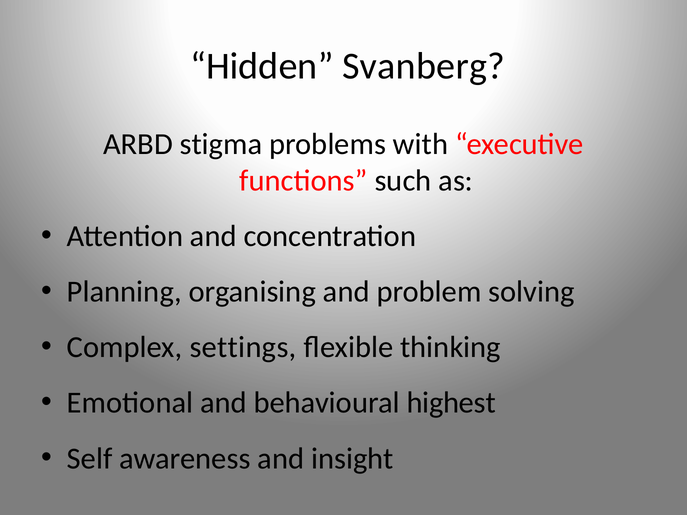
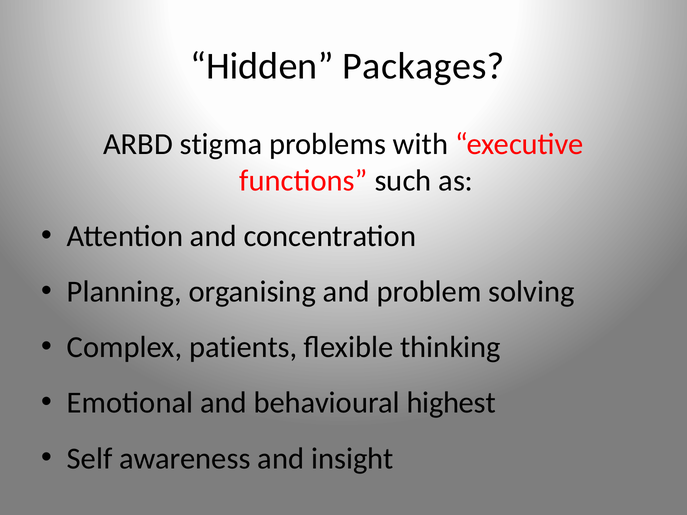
Svanberg: Svanberg -> Packages
settings: settings -> patients
